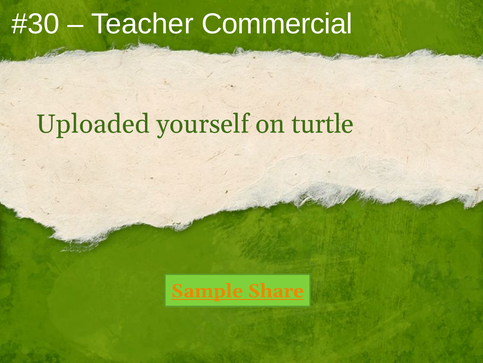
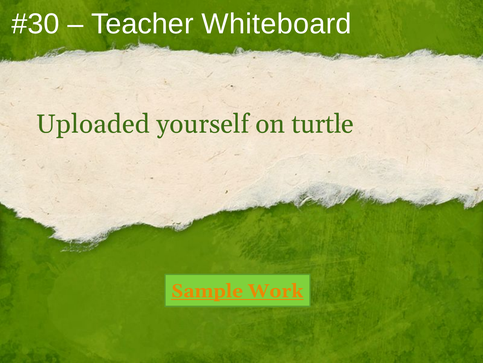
Commercial: Commercial -> Whiteboard
Share: Share -> Work
